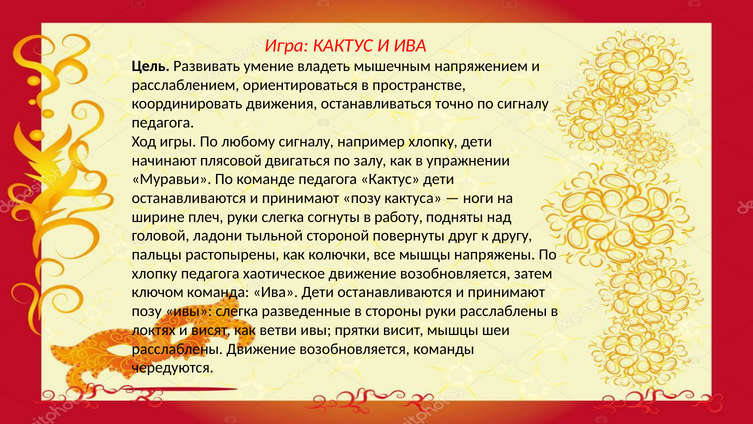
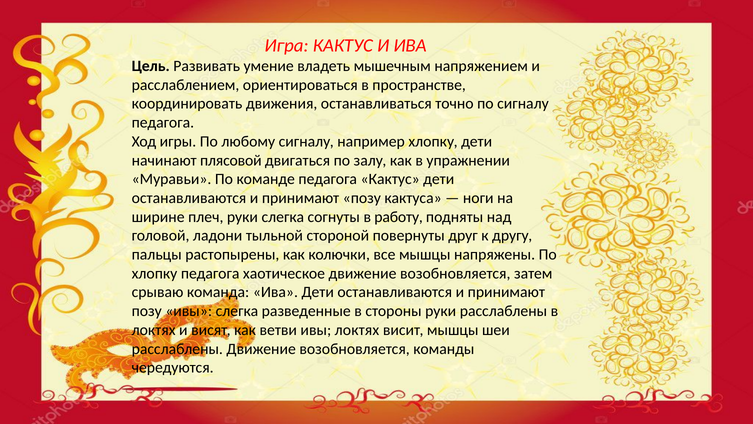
ключом: ключом -> срываю
ивы прятки: прятки -> локтях
